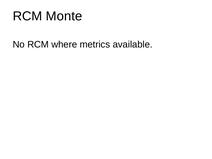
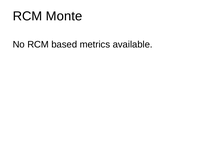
where: where -> based
